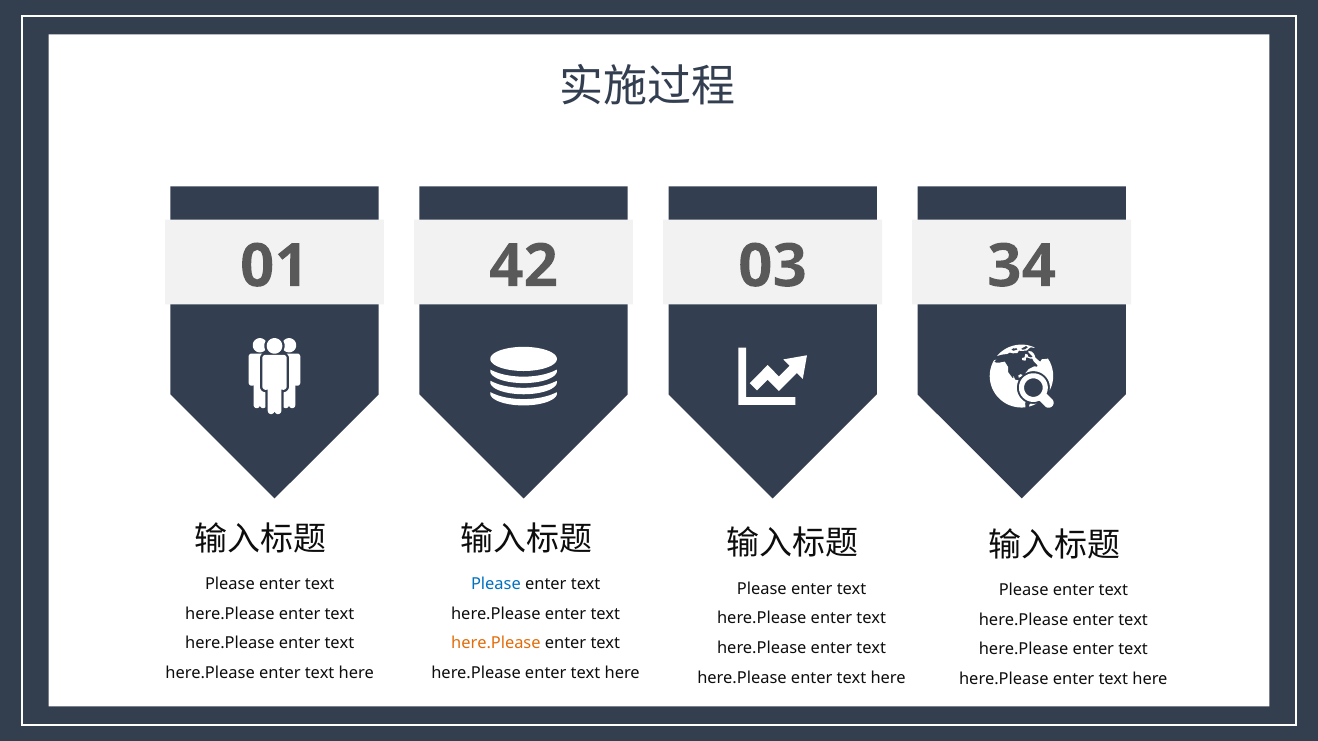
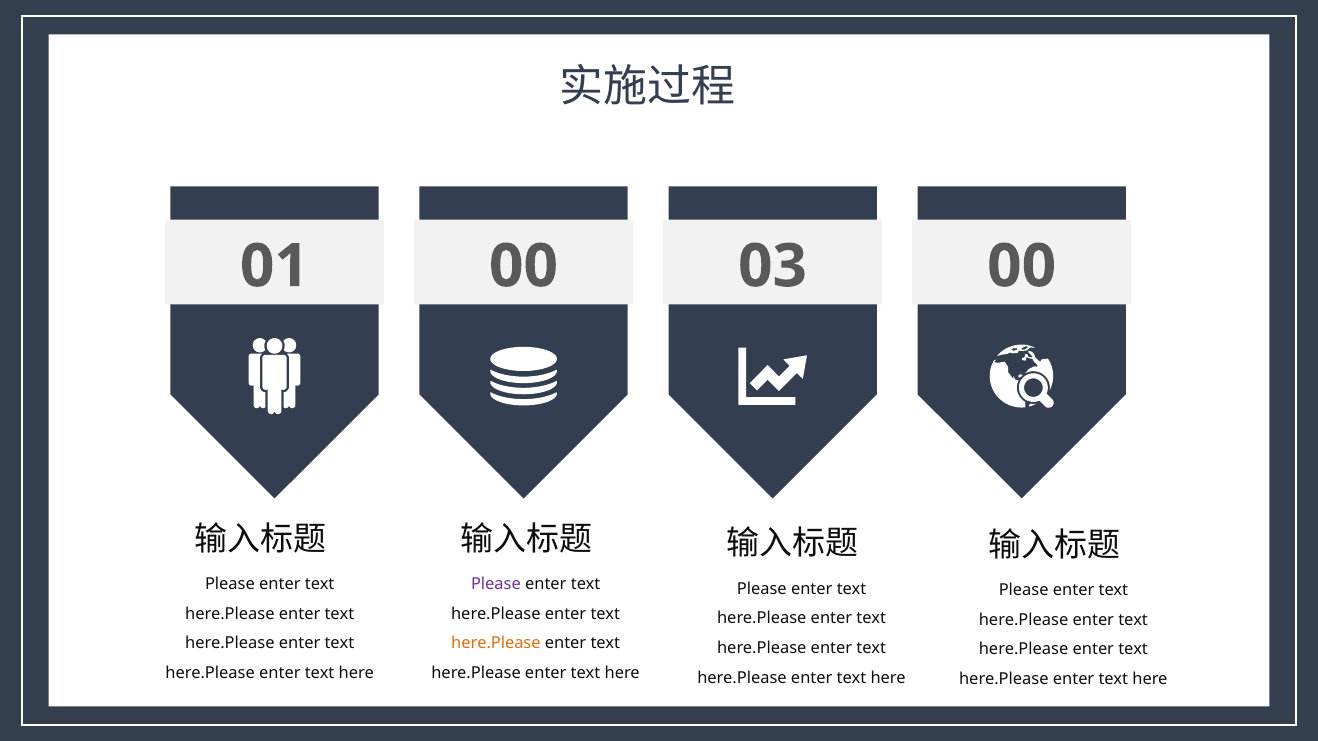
01 42: 42 -> 00
03 34: 34 -> 00
Please at (496, 584) colour: blue -> purple
